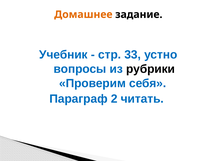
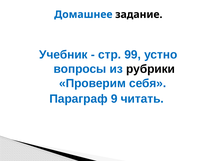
Домашнее colour: orange -> blue
33: 33 -> 99
2: 2 -> 9
